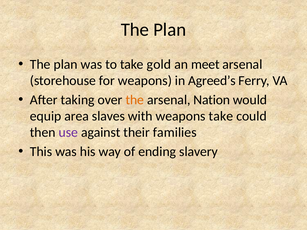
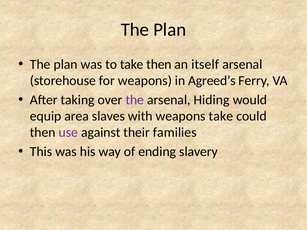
take gold: gold -> then
meet: meet -> itself
the at (135, 100) colour: orange -> purple
Nation: Nation -> Hiding
